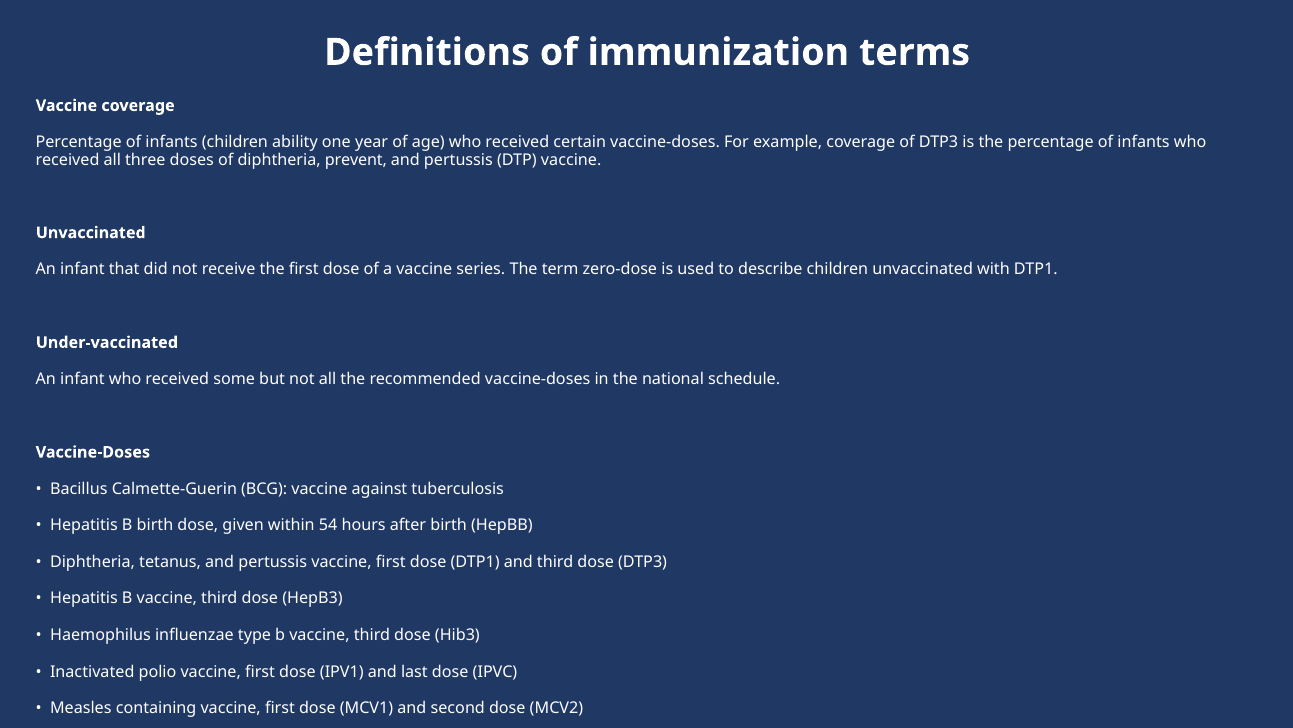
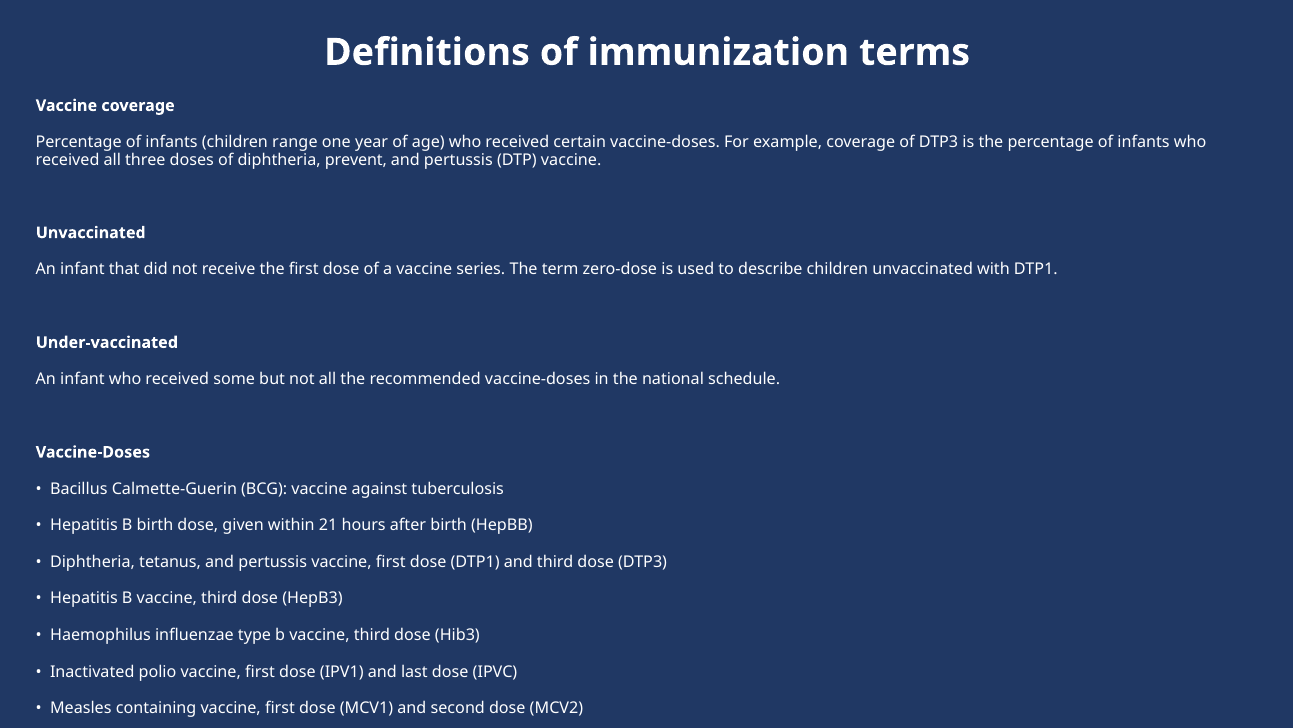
ability: ability -> range
54: 54 -> 21
